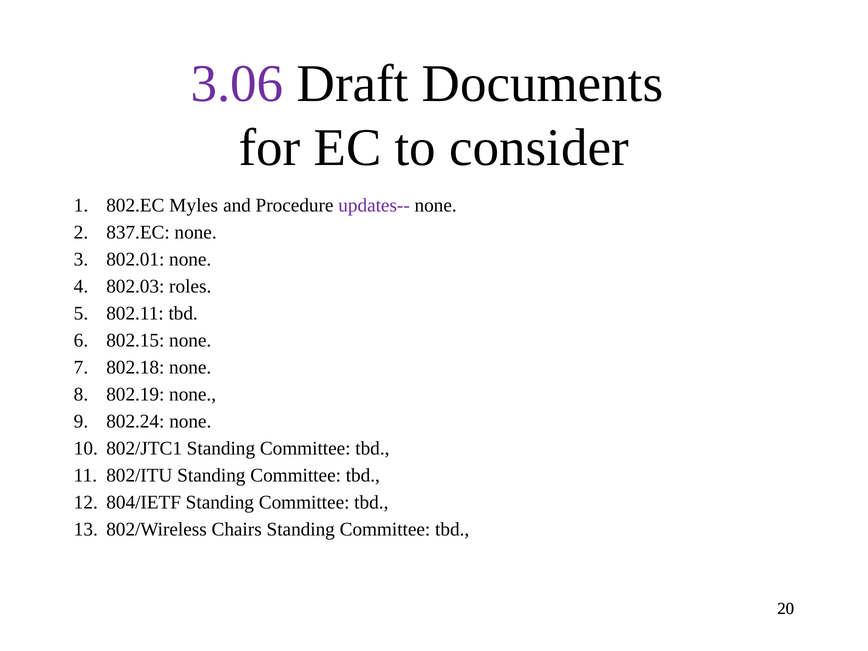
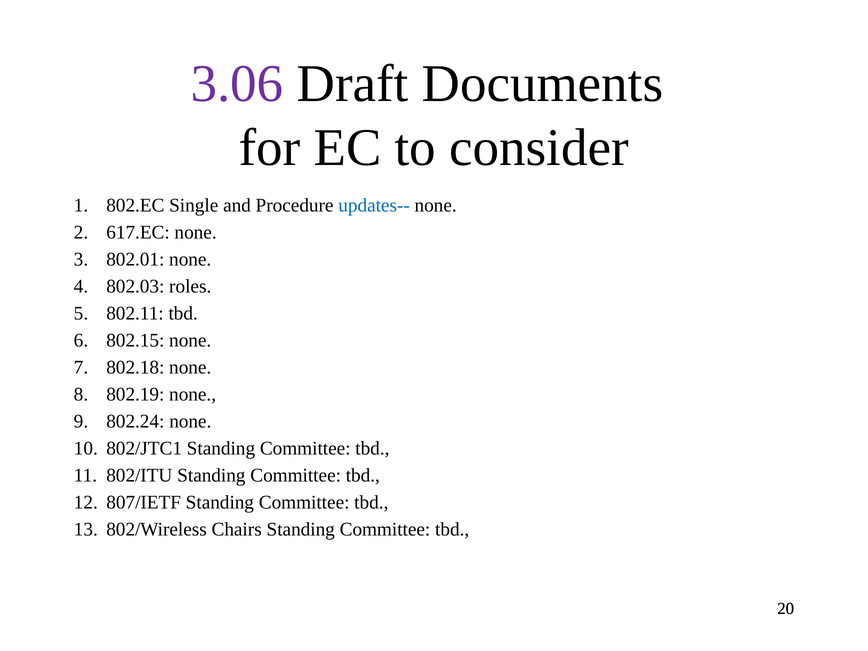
Myles: Myles -> Single
updates-- colour: purple -> blue
837.EC: 837.EC -> 617.EC
804/IETF: 804/IETF -> 807/IETF
